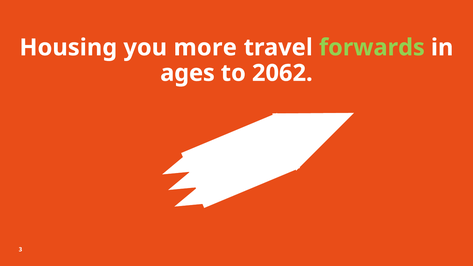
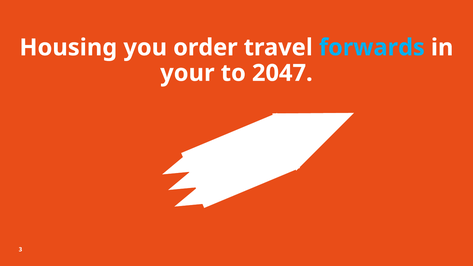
more: more -> order
forwards colour: light green -> light blue
ages: ages -> your
2062: 2062 -> 2047
